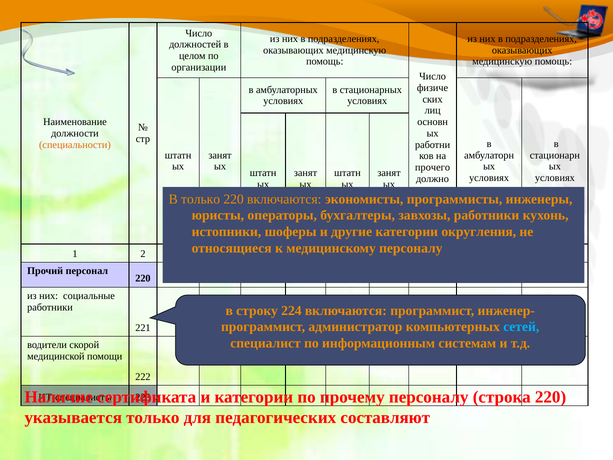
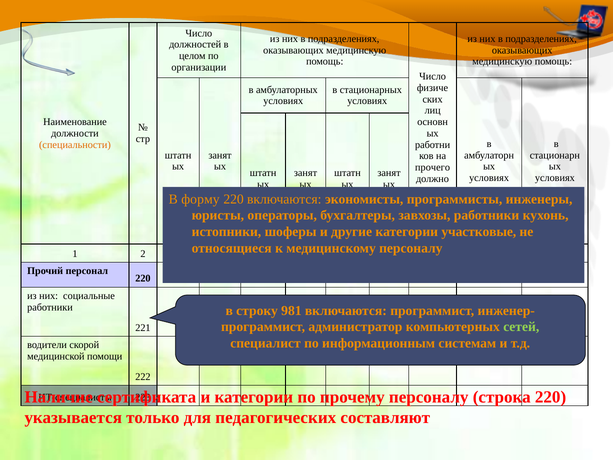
В только: только -> форму
округления: округления -> участковые
224: 224 -> 981
сетей colour: light blue -> light green
